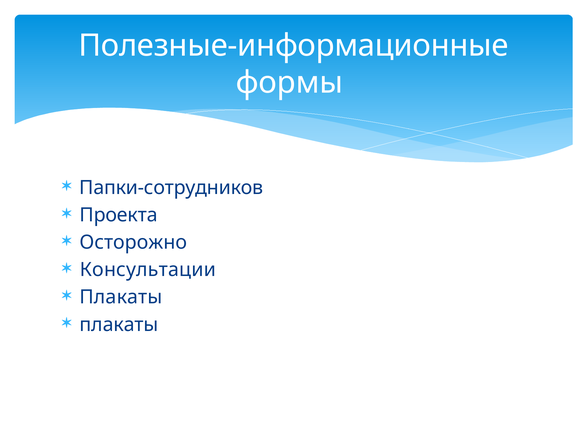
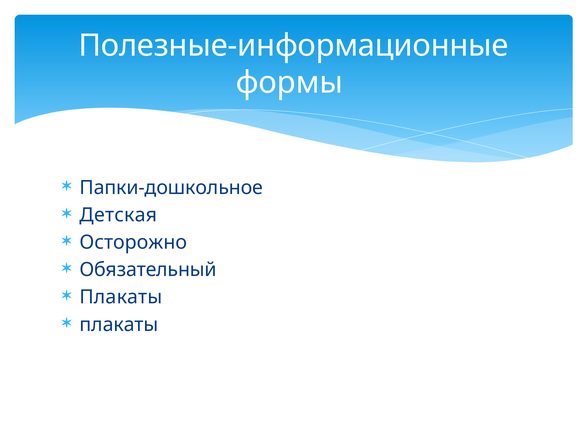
Папки-сотрудников: Папки-сотрудников -> Папки-дошкольное
Проекта: Проекта -> Детская
Консультации: Консультации -> Обязательный
